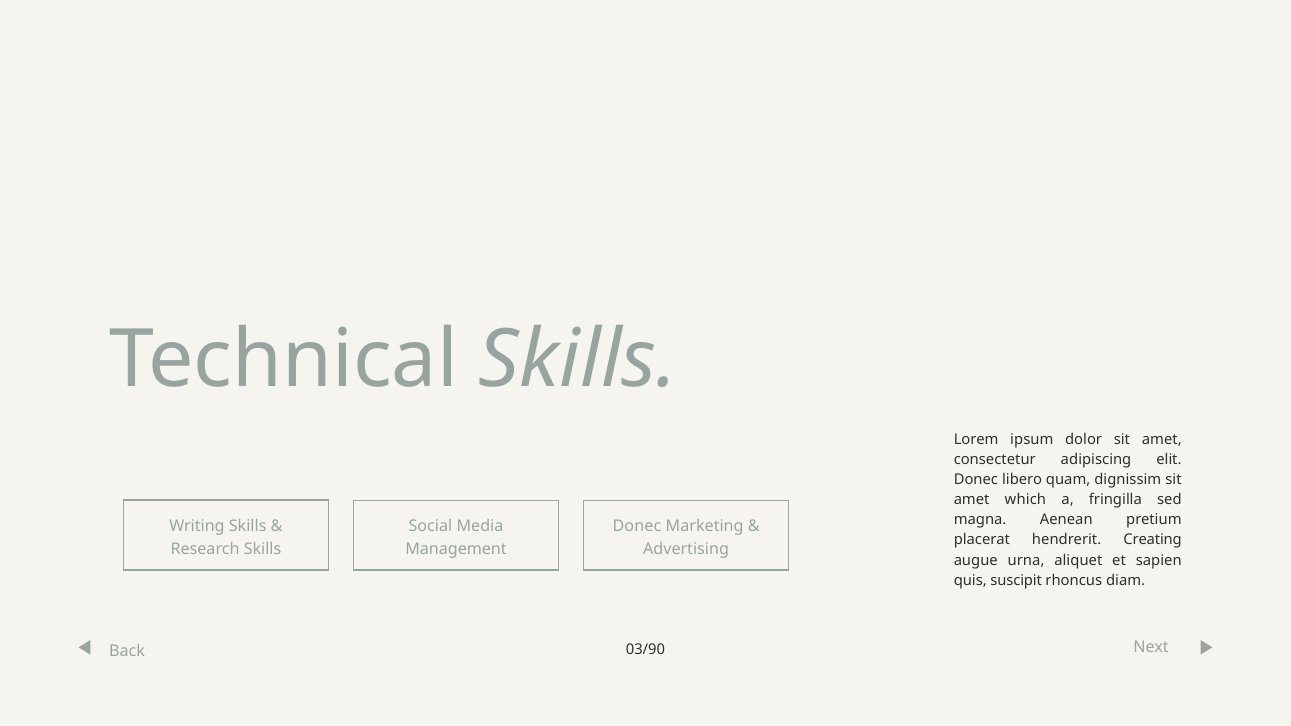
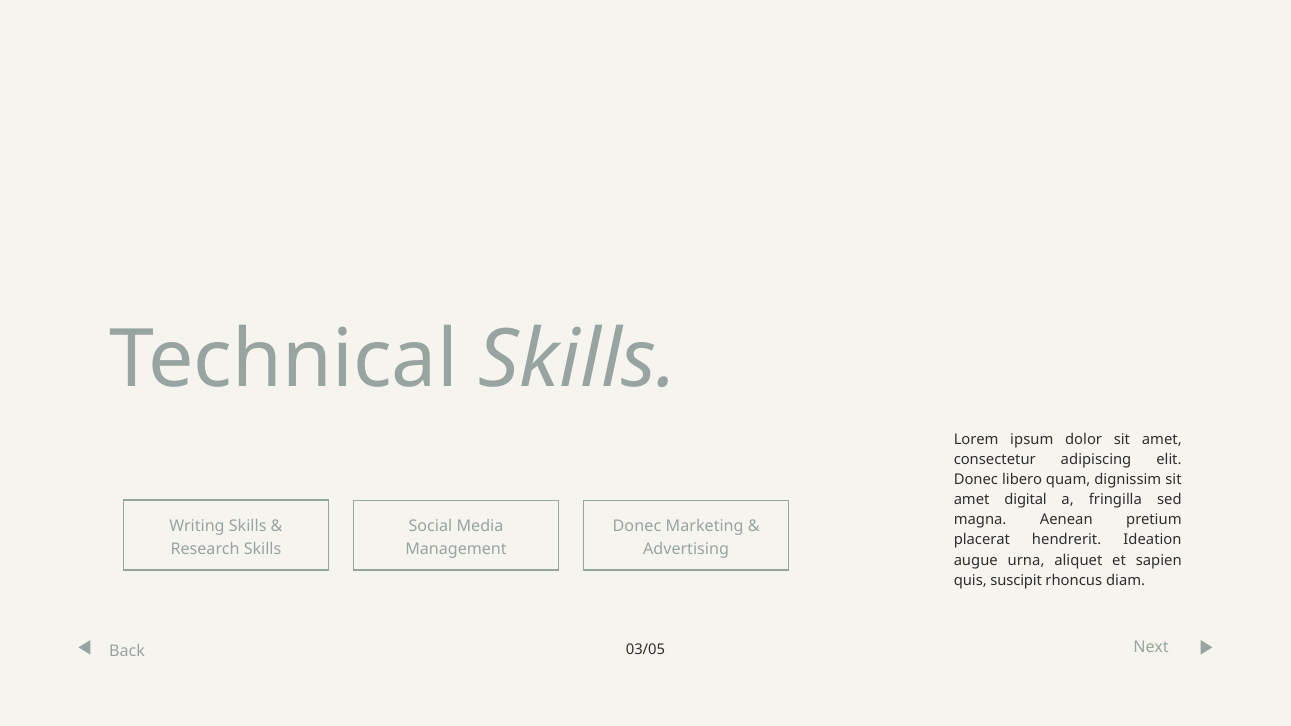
which: which -> digital
Creating: Creating -> Ideation
03/90: 03/90 -> 03/05
